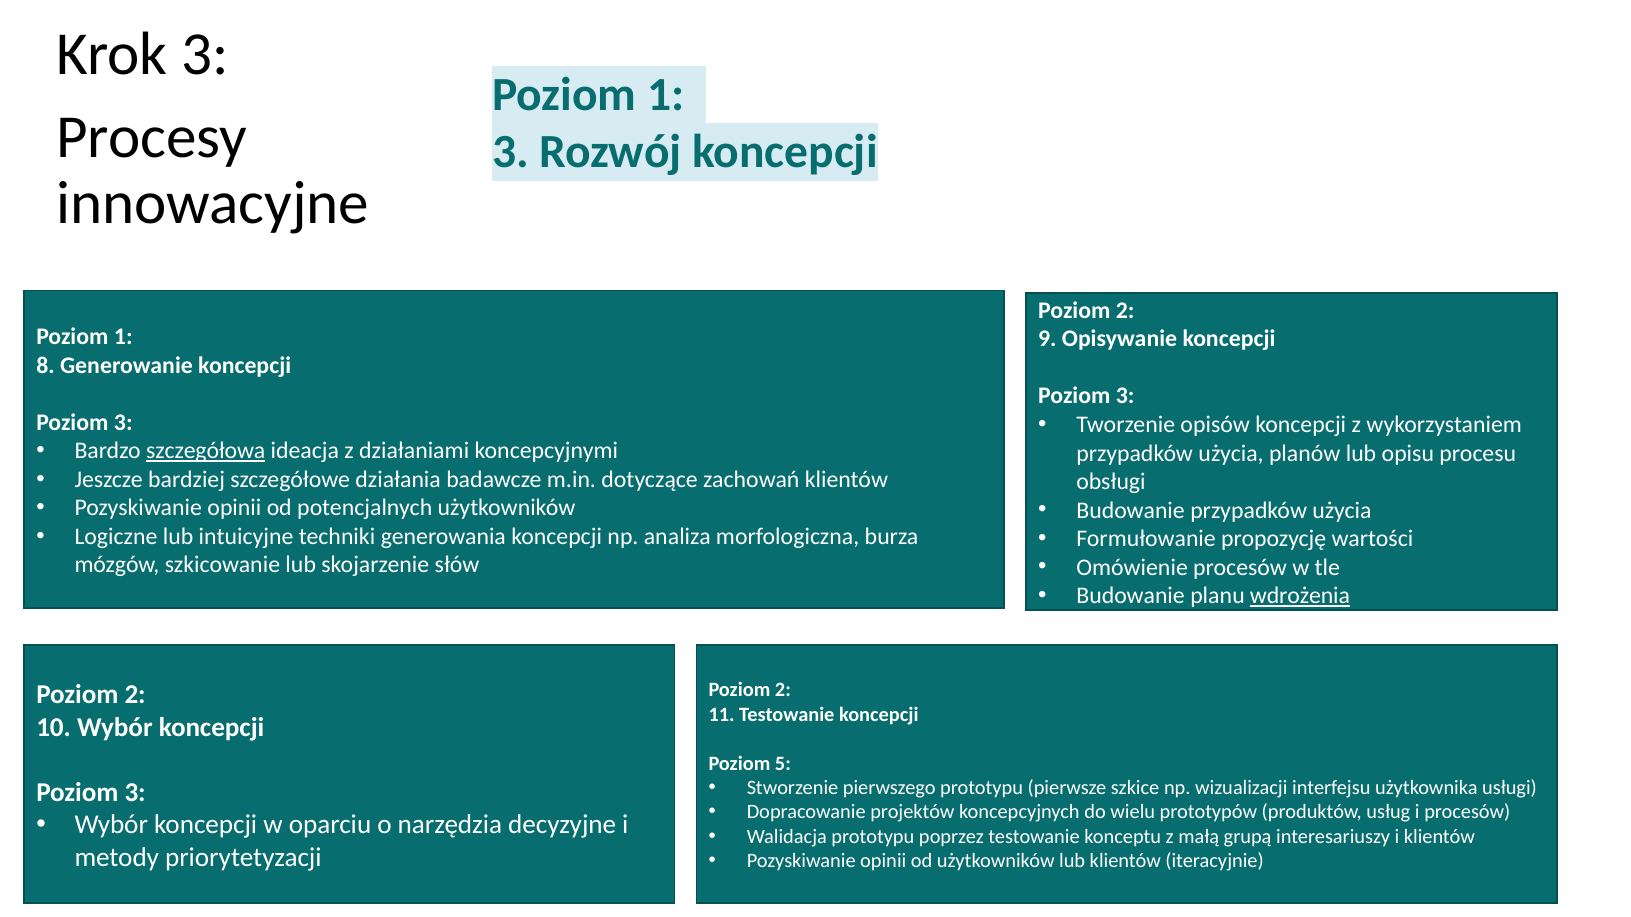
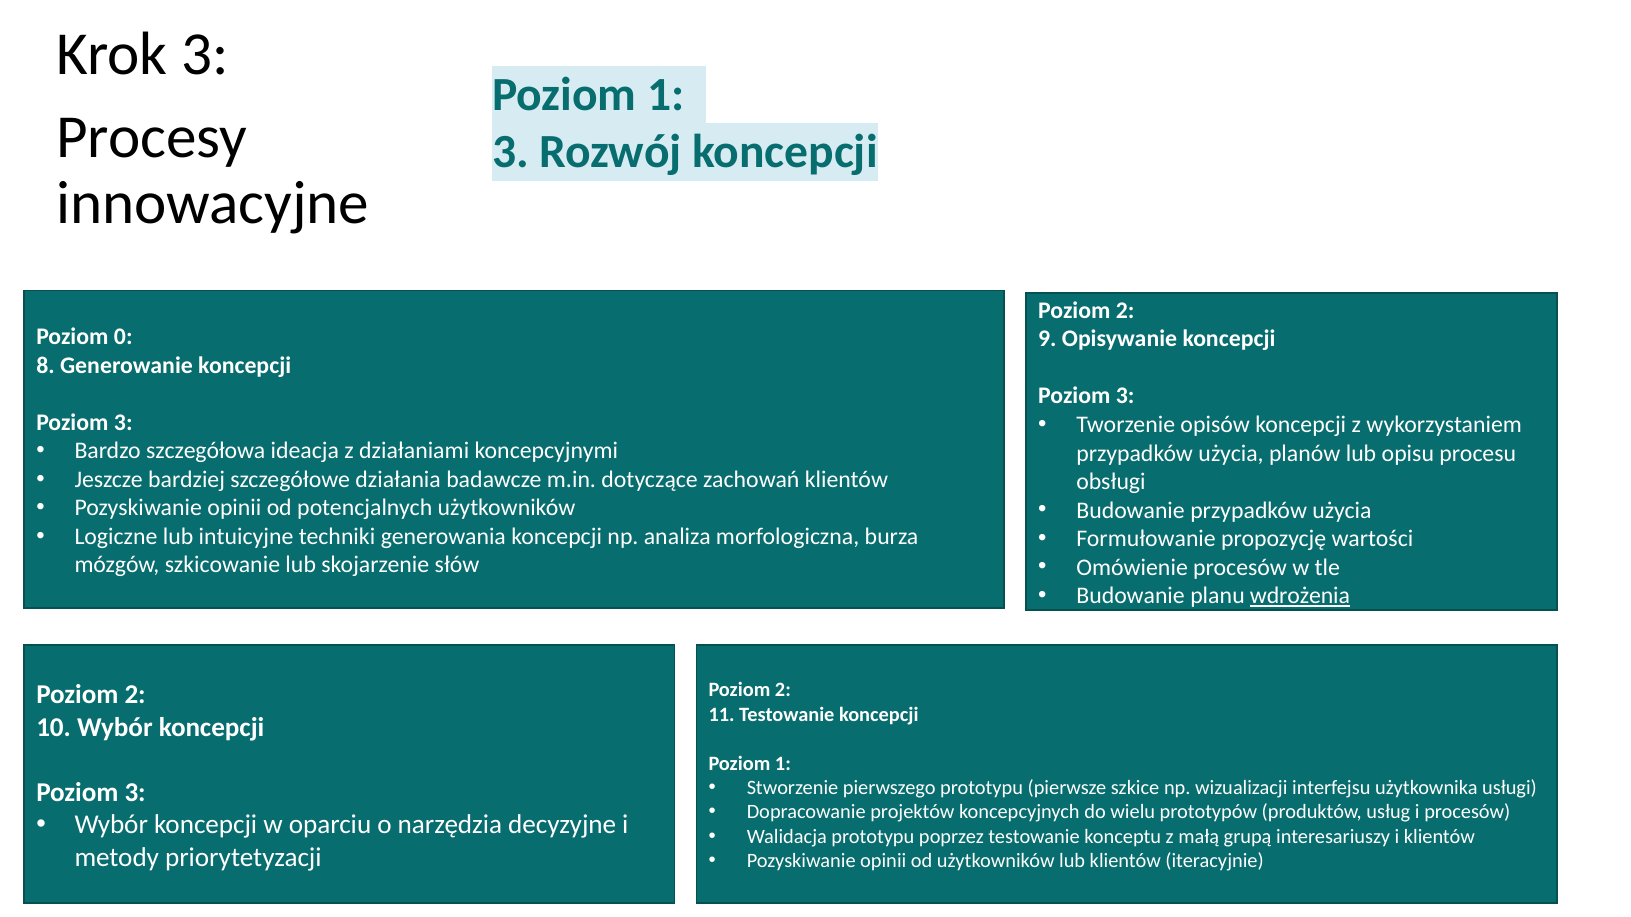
1 at (123, 337): 1 -> 0
szczegółowa underline: present -> none
5 at (783, 764): 5 -> 1
